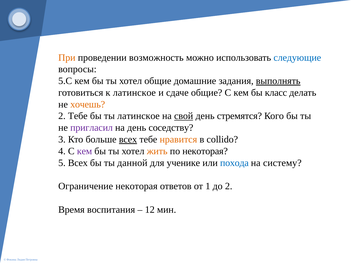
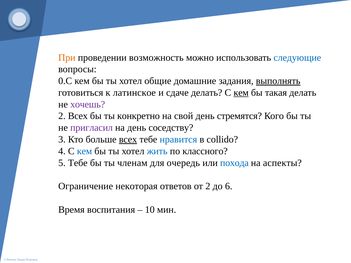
5.С: 5.С -> 0.С
сдаче общие: общие -> делать
кем at (241, 93) underline: none -> present
класс: класс -> такая
хочешь colour: orange -> purple
2 Тебе: Тебе -> Всех
ты латинское: латинское -> конкретно
свой underline: present -> none
нравится colour: orange -> blue
кем at (85, 151) colour: purple -> blue
жить colour: orange -> blue
по некоторая: некоторая -> классного
5 Всех: Всех -> Тебе
данной: данной -> членам
ученике: ученике -> очередь
систему: систему -> аспекты
от 1: 1 -> 2
до 2: 2 -> 6
12: 12 -> 10
